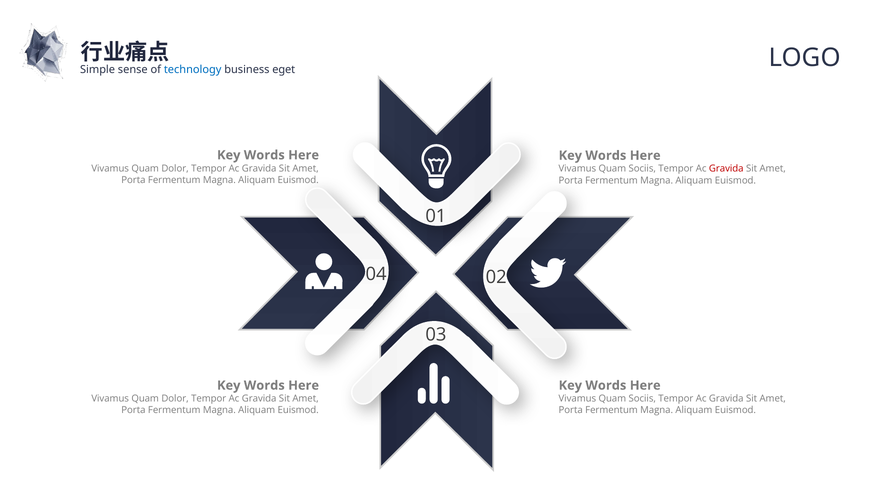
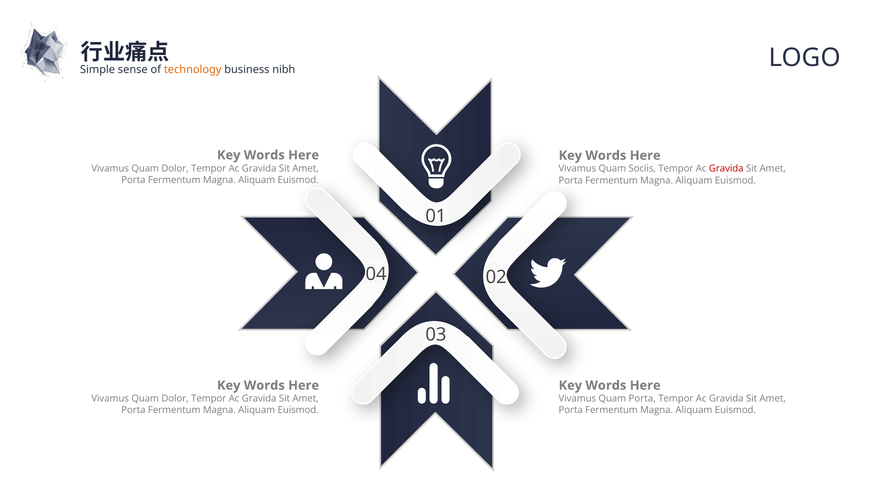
technology colour: blue -> orange
eget: eget -> nibh
Sociis at (642, 399): Sociis -> Porta
